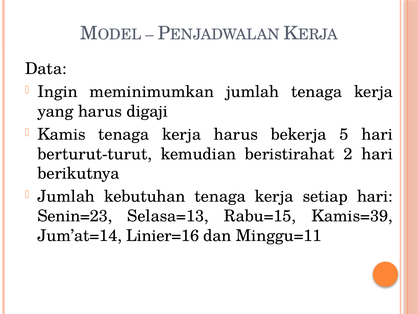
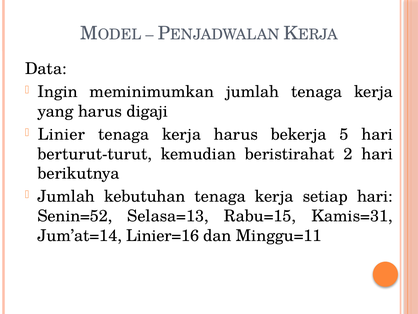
Kamis: Kamis -> Linier
Senin=23: Senin=23 -> Senin=52
Kamis=39: Kamis=39 -> Kamis=31
